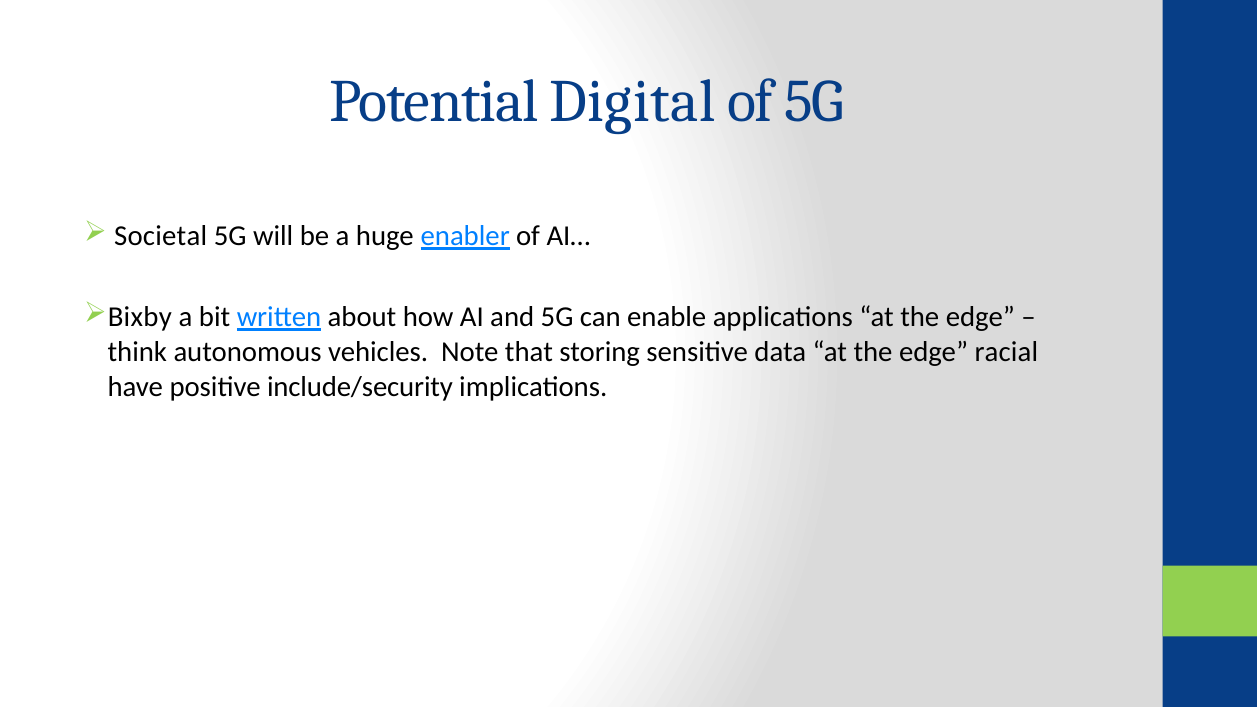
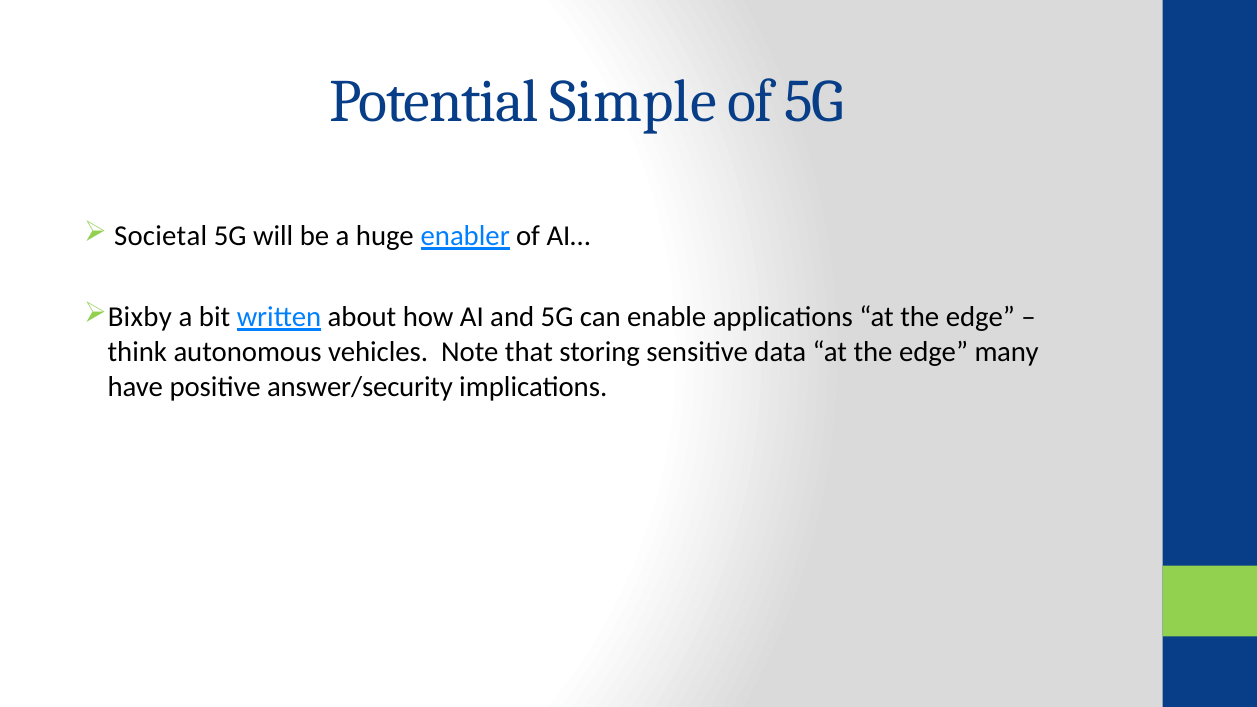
Digital: Digital -> Simple
racial: racial -> many
include/security: include/security -> answer/security
